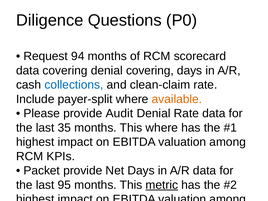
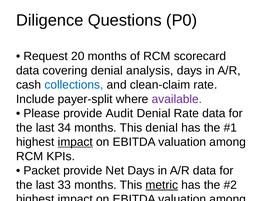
94: 94 -> 20
denial covering: covering -> analysis
available colour: orange -> purple
35: 35 -> 34
This where: where -> denial
impact at (75, 142) underline: none -> present
95: 95 -> 33
